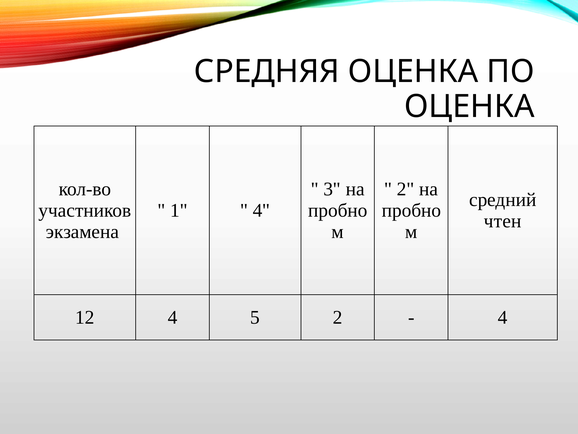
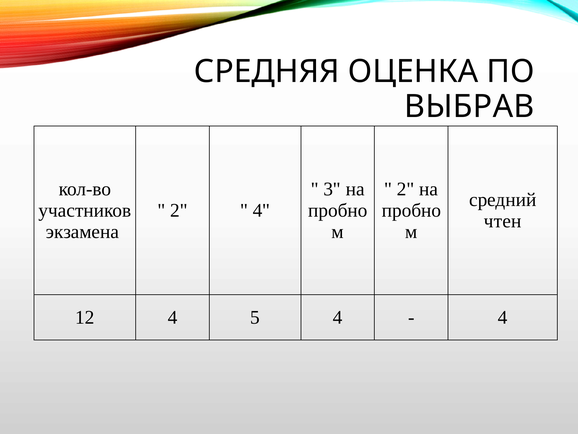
ОЦЕНКА at (469, 106): ОЦЕНКА -> ВЫБРАВ
1 at (179, 210): 1 -> 2
5 2: 2 -> 4
